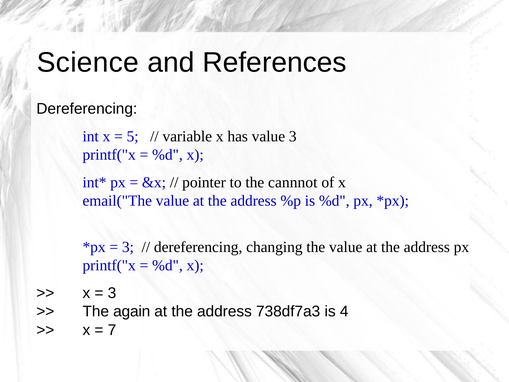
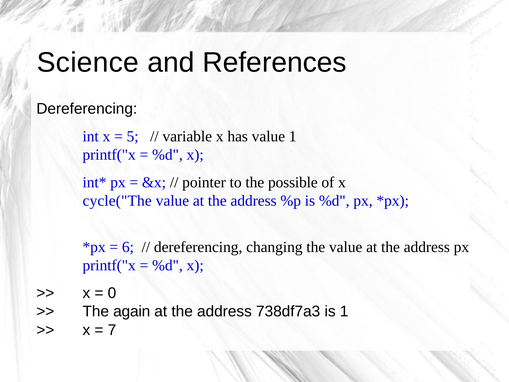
value 3: 3 -> 1
cannnot: cannnot -> possible
email("The: email("The -> cycle("The
3 at (128, 247): 3 -> 6
3 at (112, 293): 3 -> 0
is 4: 4 -> 1
